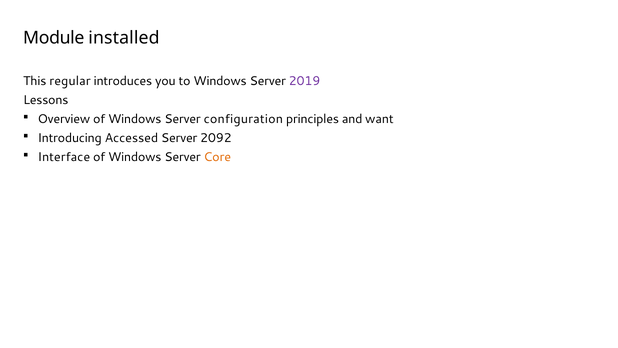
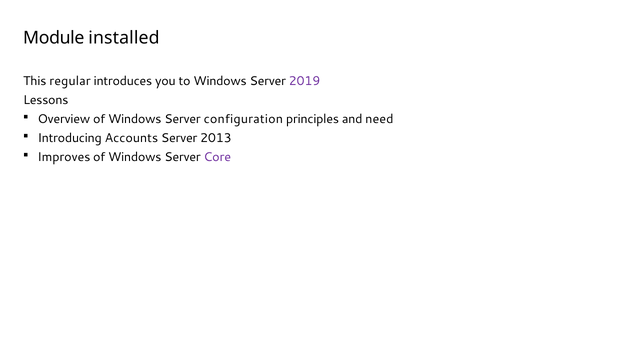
want: want -> need
Accessed: Accessed -> Accounts
2092: 2092 -> 2013
Interface: Interface -> Improves
Core colour: orange -> purple
